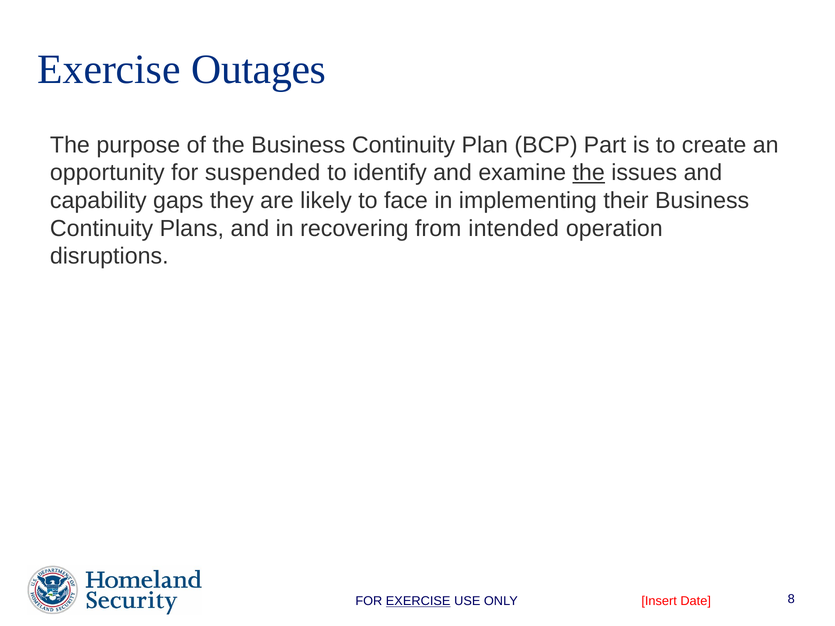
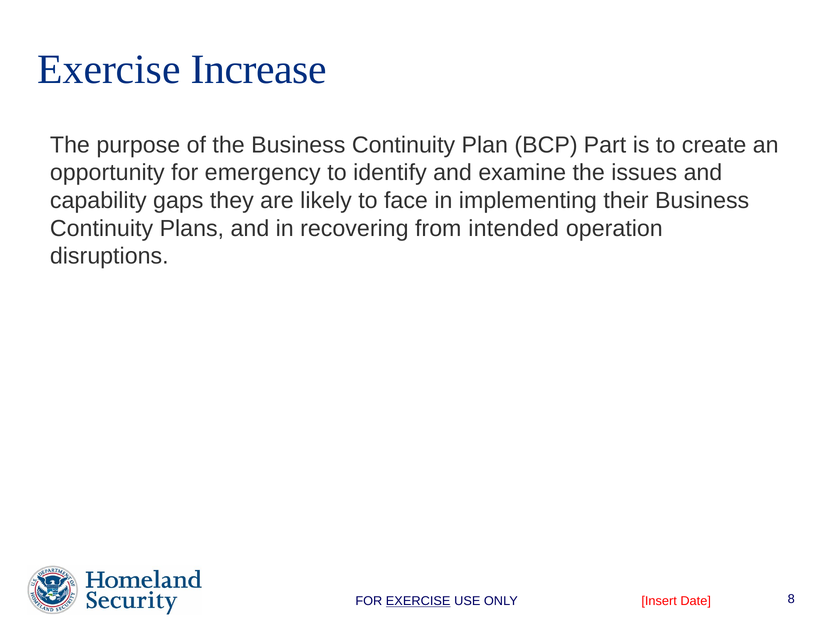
Outages: Outages -> Increase
suspended: suspended -> emergency
the at (589, 173) underline: present -> none
